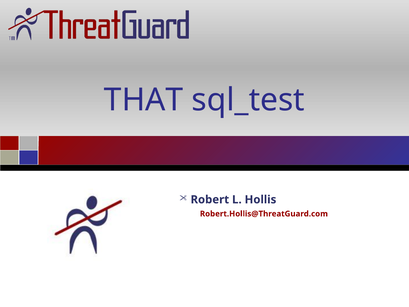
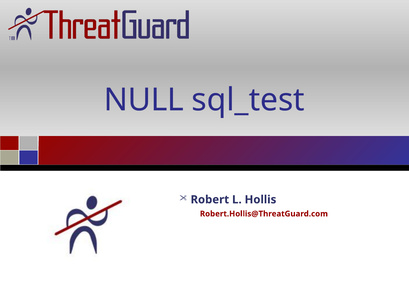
THAT: THAT -> NULL
